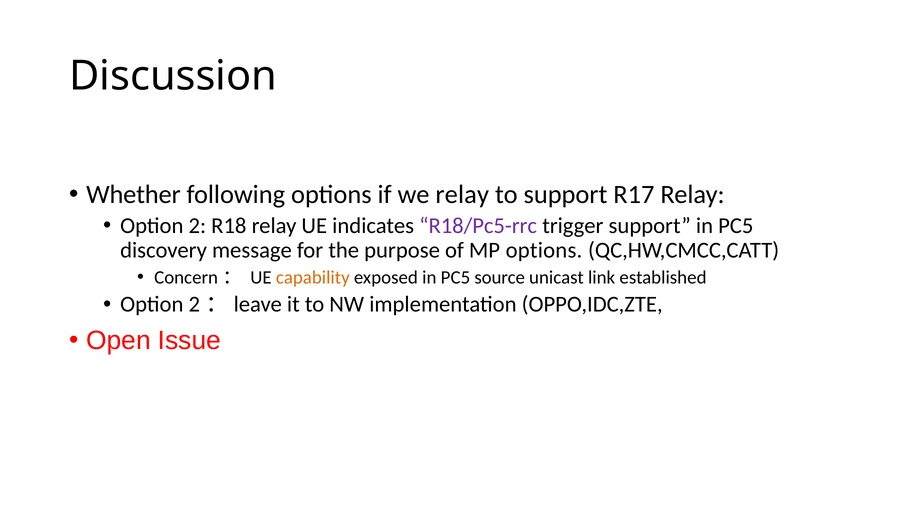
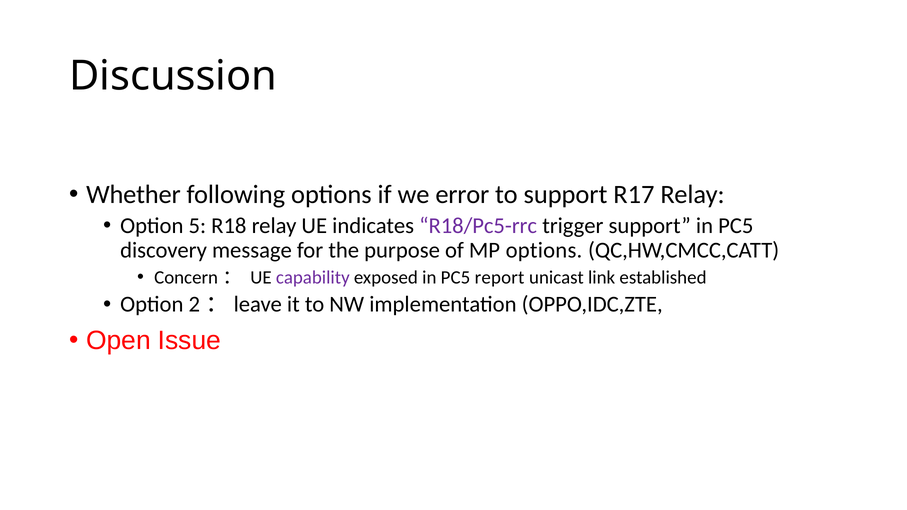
we relay: relay -> error
2: 2 -> 5
capability colour: orange -> purple
source: source -> report
